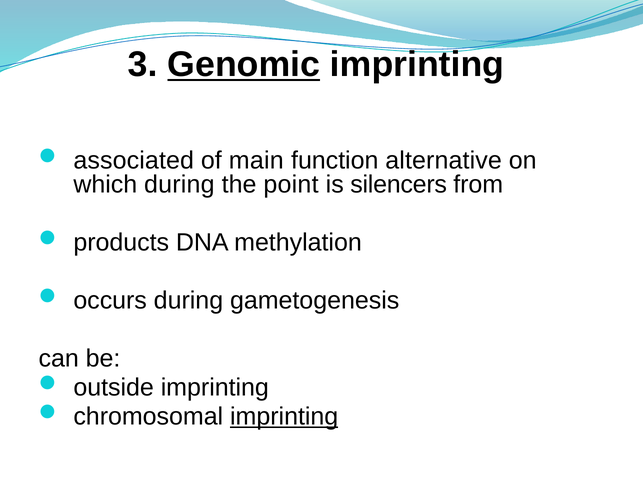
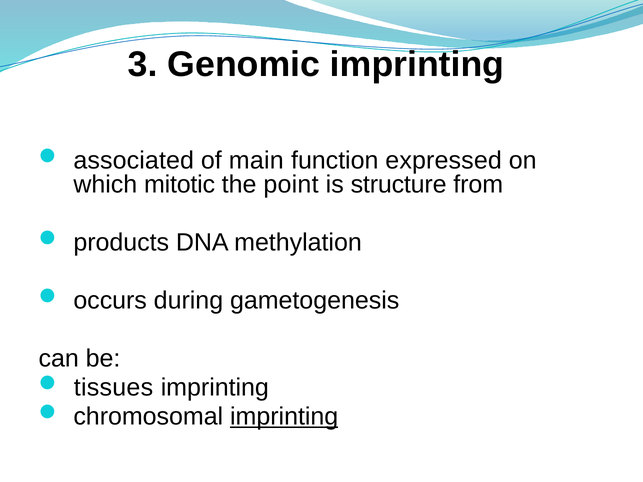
Genomic underline: present -> none
alternative: alternative -> expressed
which during: during -> mitotic
silencers: silencers -> structure
outside: outside -> tissues
